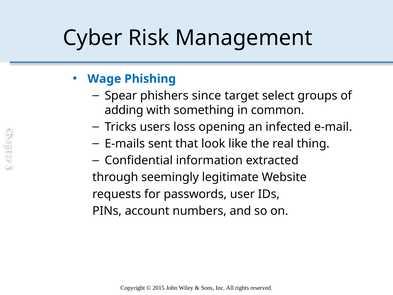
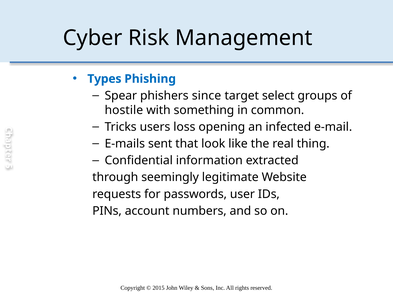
Wage: Wage -> Types
adding: adding -> hostile
